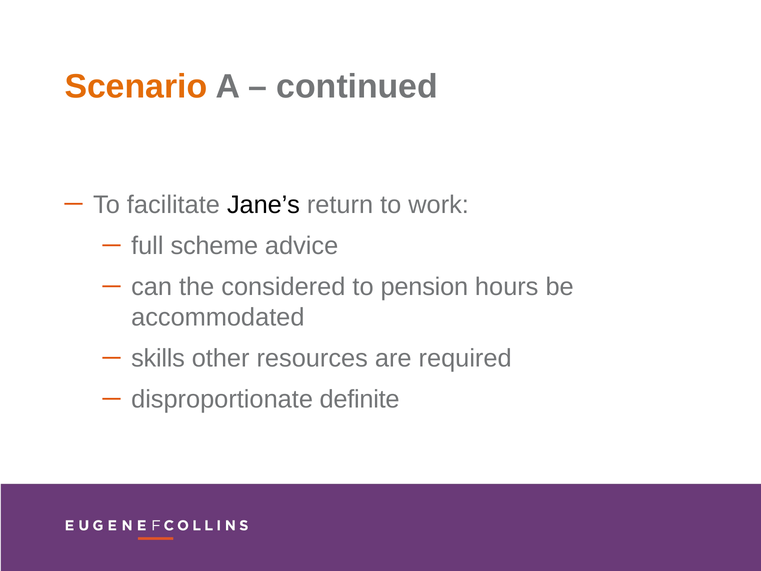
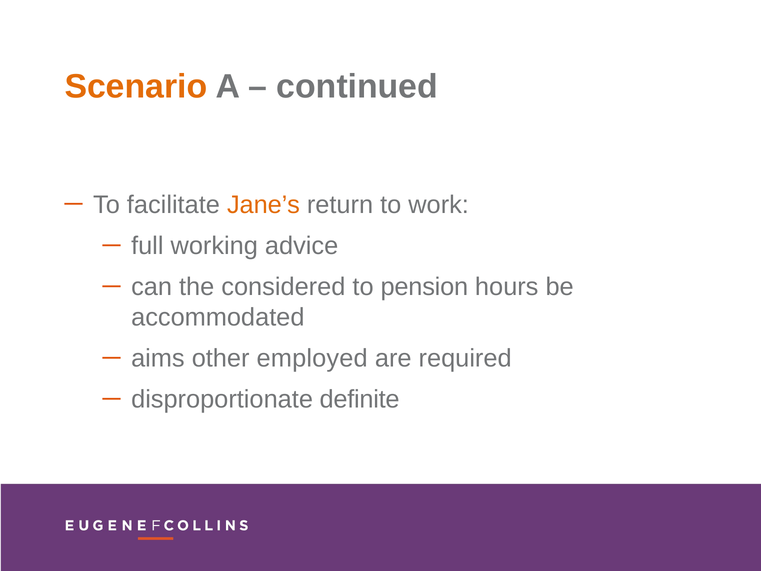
Jane’s colour: black -> orange
scheme: scheme -> working
skills: skills -> aims
resources: resources -> employed
